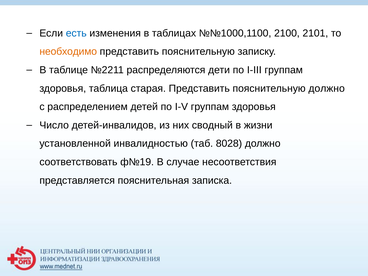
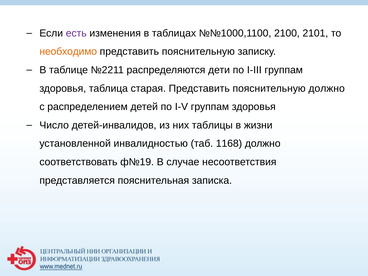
есть colour: blue -> purple
сводный: сводный -> таблицы
8028: 8028 -> 1168
